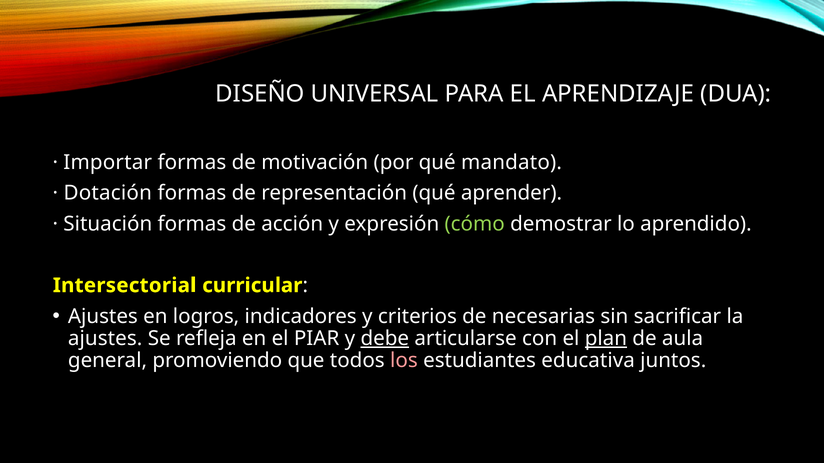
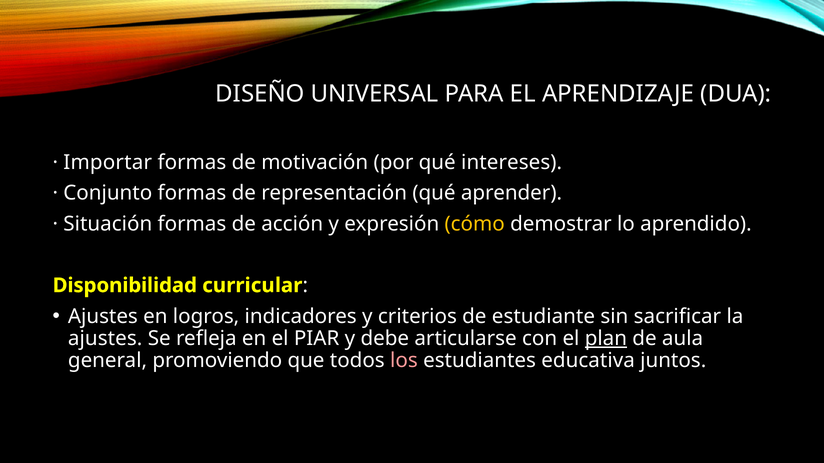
mandato: mandato -> intereses
Dotación: Dotación -> Conjunto
cómo colour: light green -> yellow
Intersectorial: Intersectorial -> Disponibilidad
necesarias: necesarias -> estudiante
debe underline: present -> none
